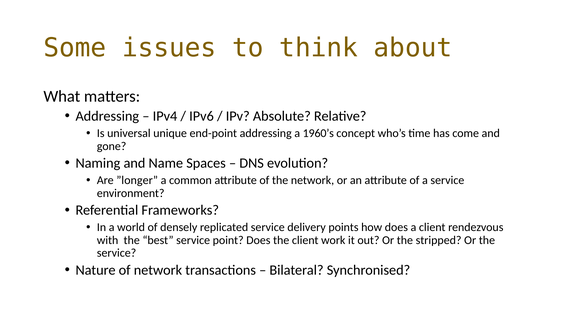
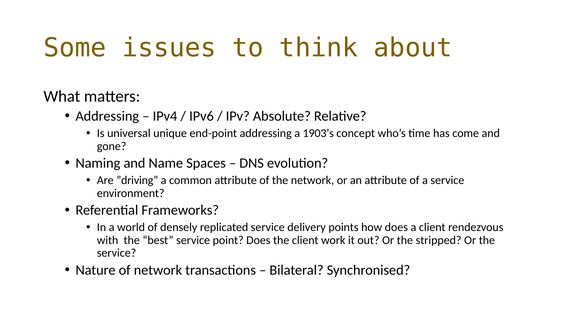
1960’s: 1960’s -> 1903’s
”longer: ”longer -> ”driving
